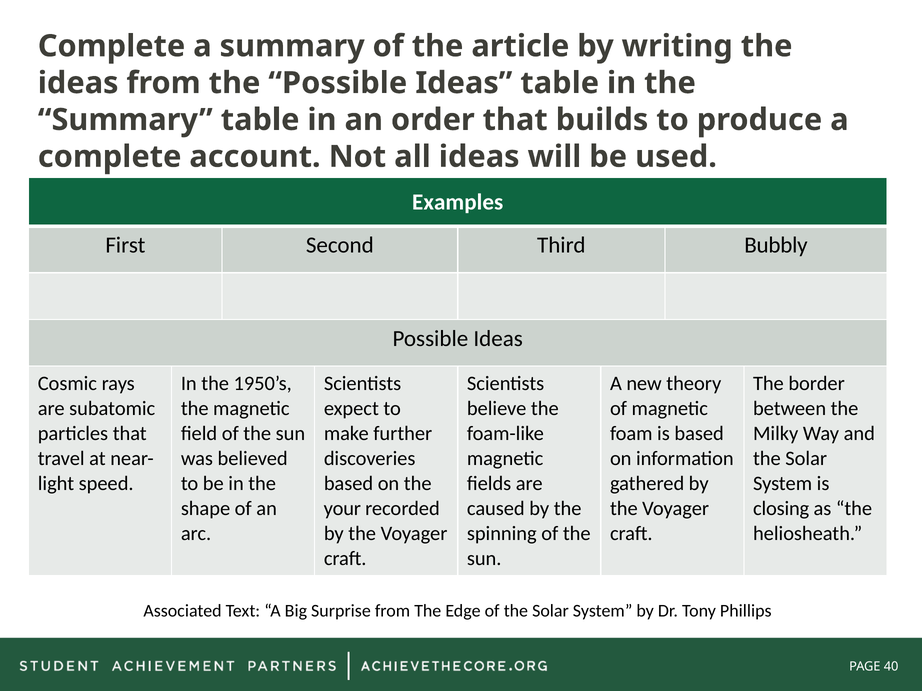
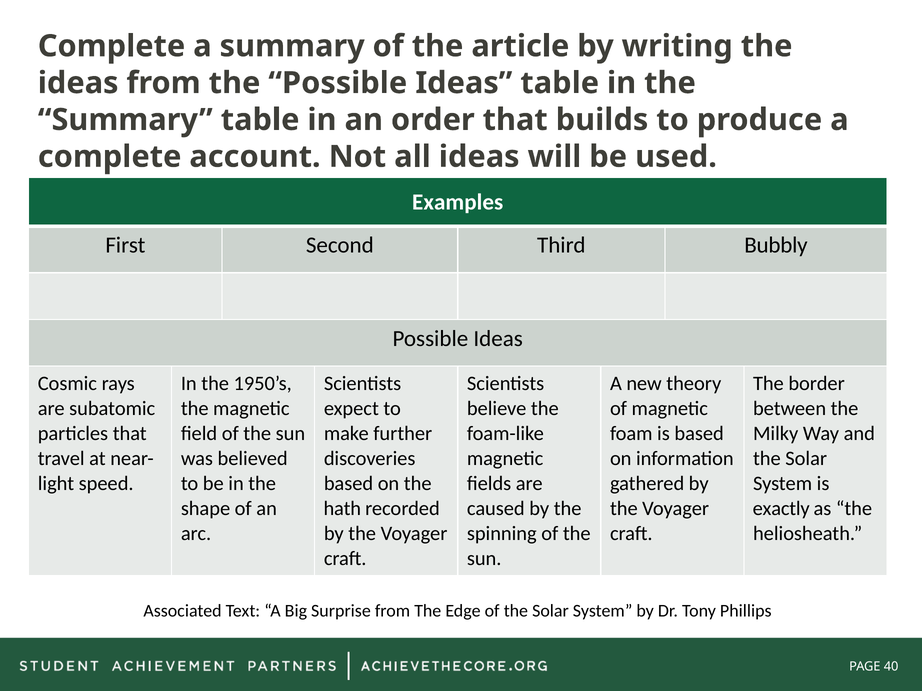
your: your -> hath
closing: closing -> exactly
